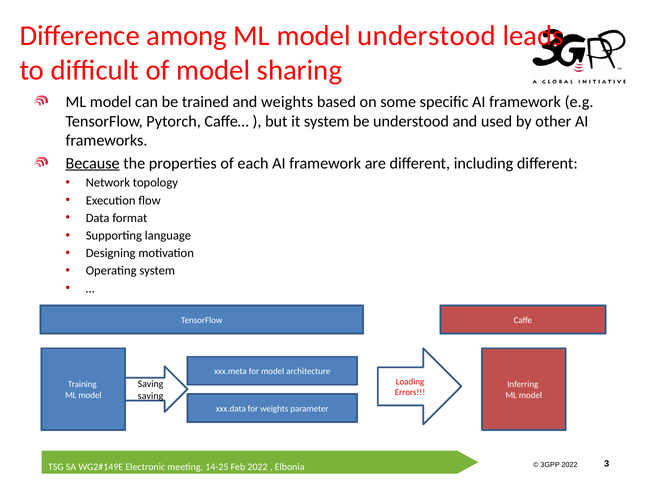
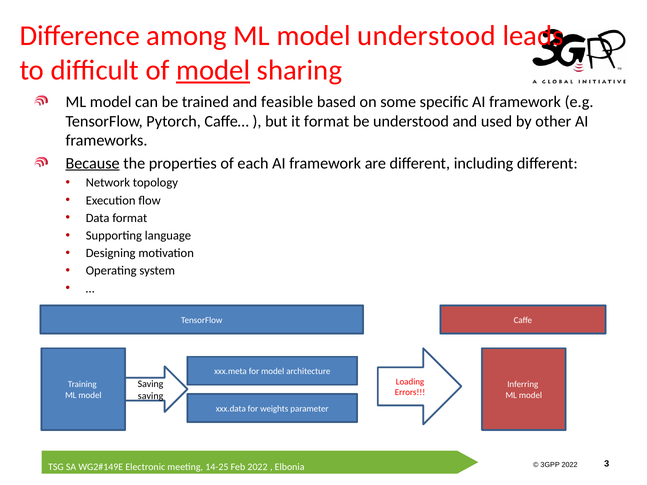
model at (213, 70) underline: none -> present
and weights: weights -> feasible
it system: system -> format
